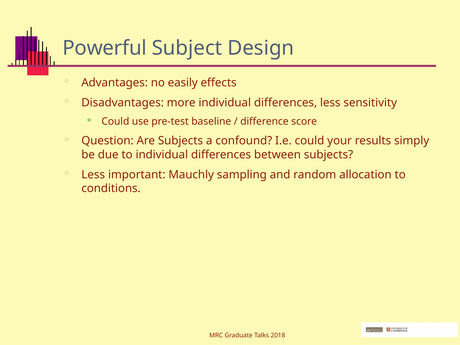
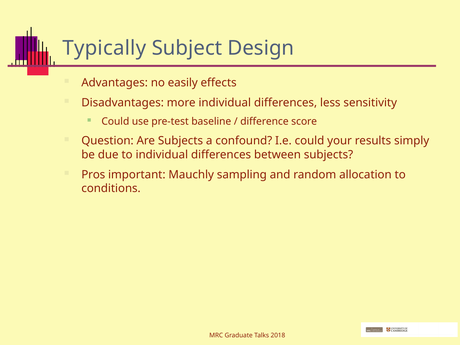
Powerful: Powerful -> Typically
Less at (93, 175): Less -> Pros
